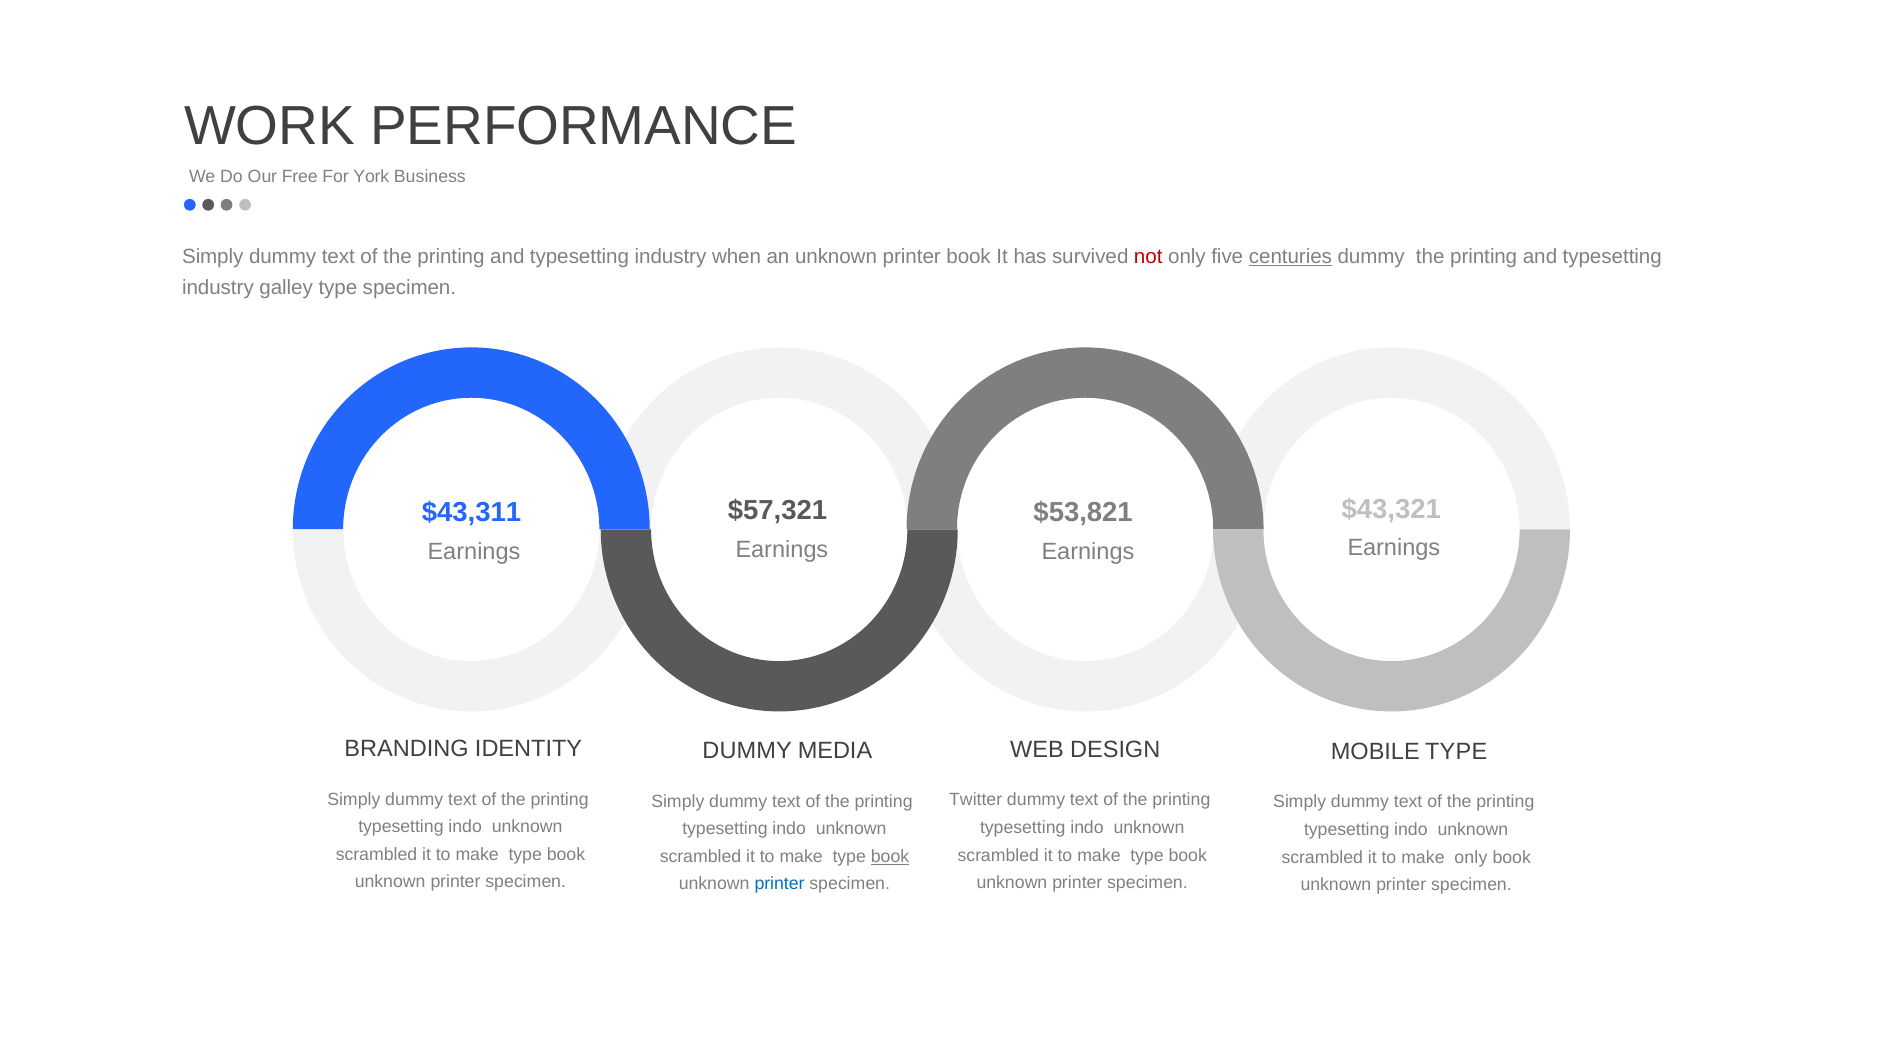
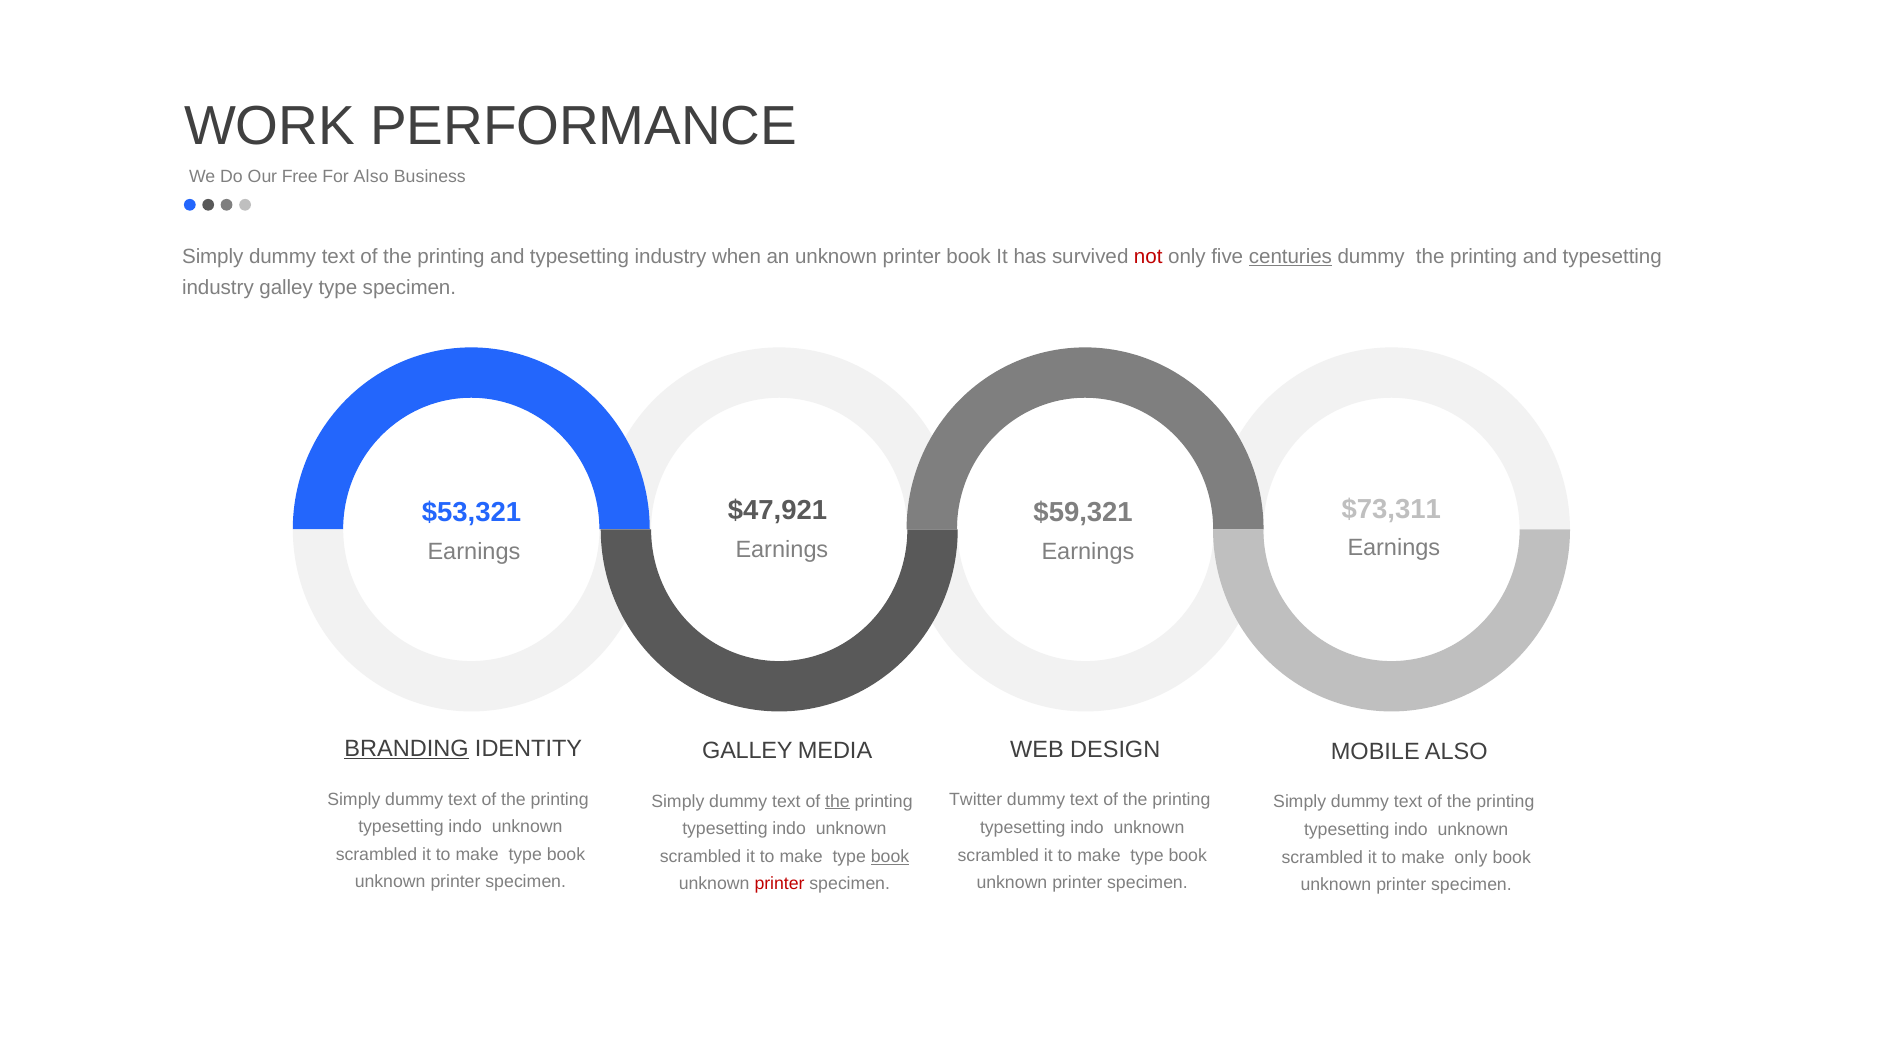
For York: York -> Also
$43,321: $43,321 -> $73,311
$57,321: $57,321 -> $47,921
$43,311: $43,311 -> $53,321
$53,821: $53,821 -> $59,321
BRANDING underline: none -> present
DUMMY at (747, 751): DUMMY -> GALLEY
MOBILE TYPE: TYPE -> ALSO
the at (837, 801) underline: none -> present
printer at (780, 884) colour: blue -> red
